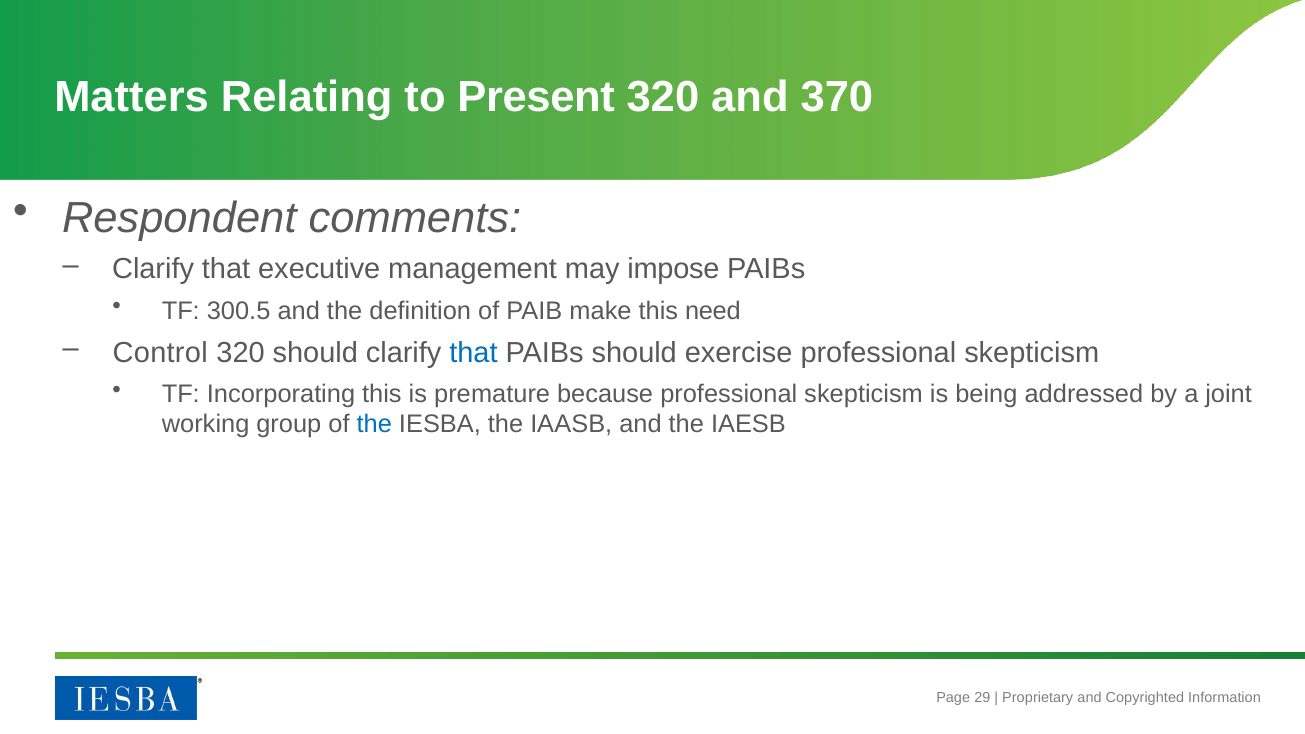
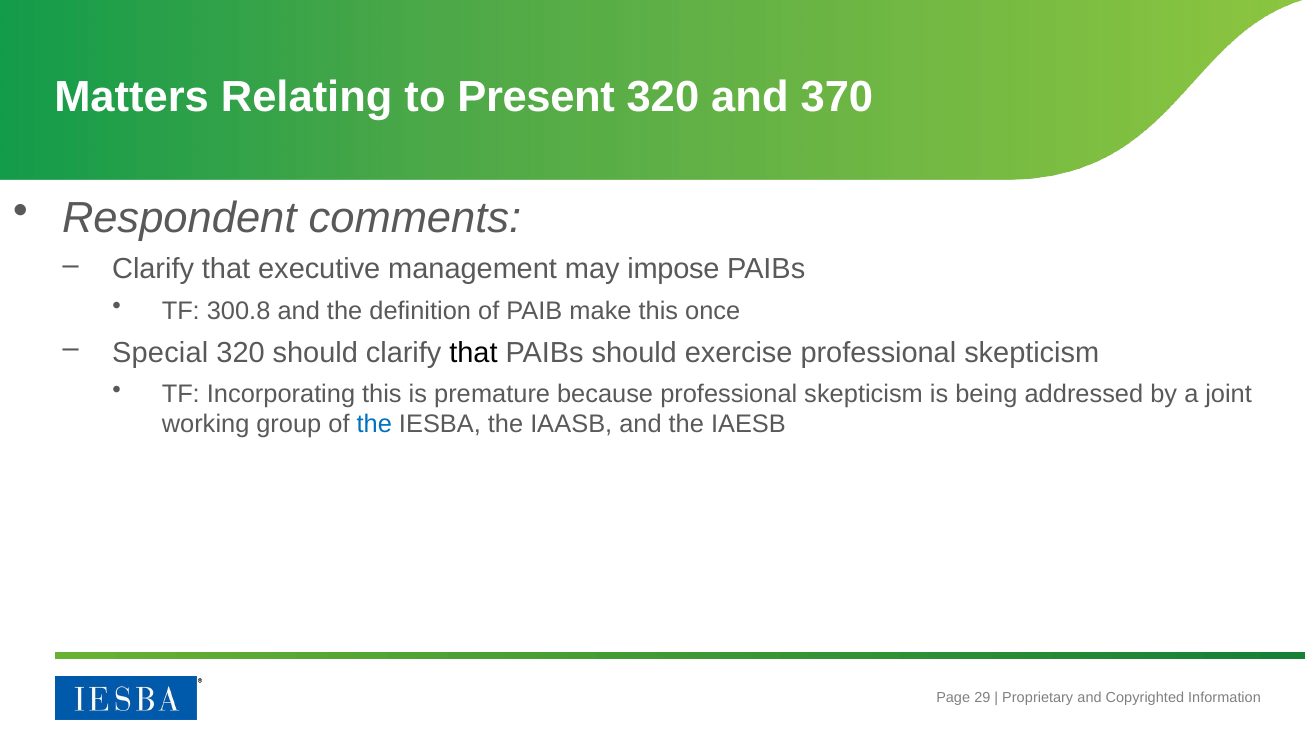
300.5: 300.5 -> 300.8
need: need -> once
Control: Control -> Special
that at (473, 353) colour: blue -> black
